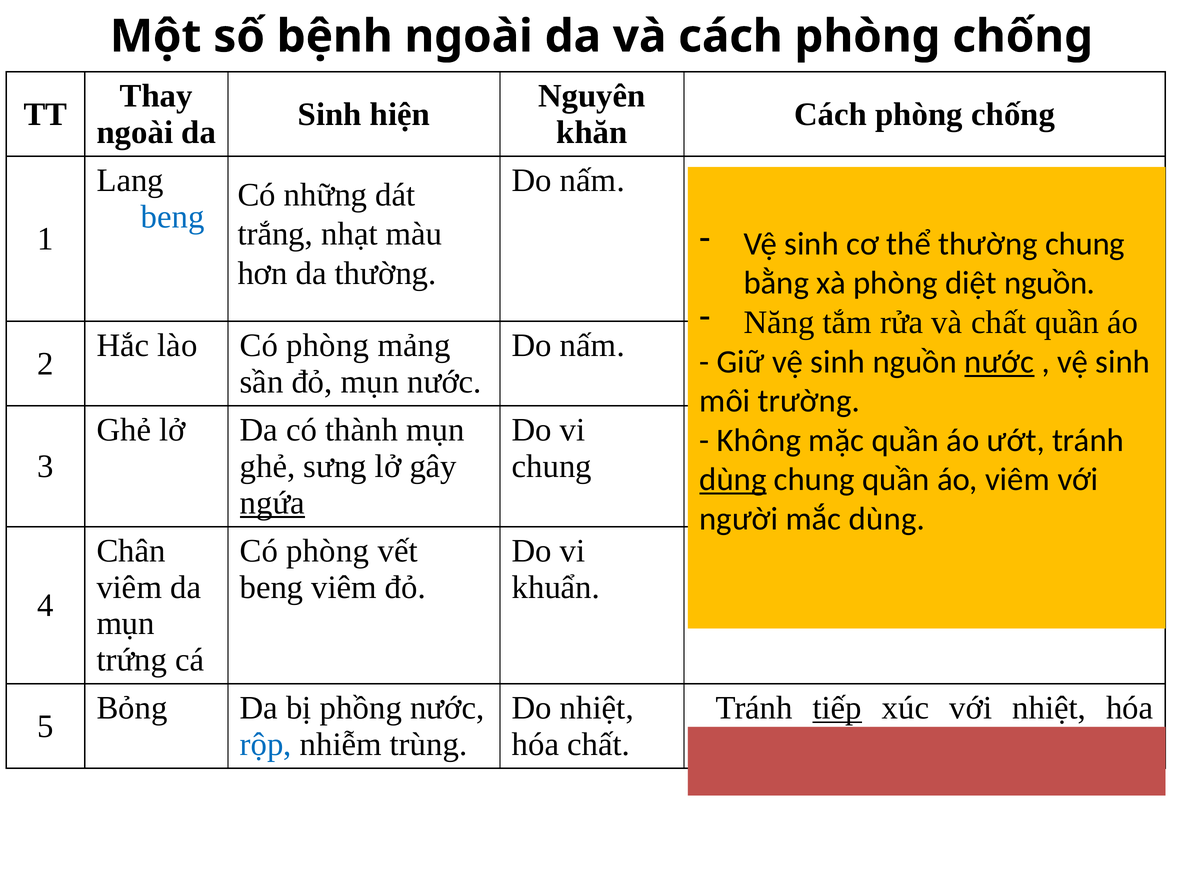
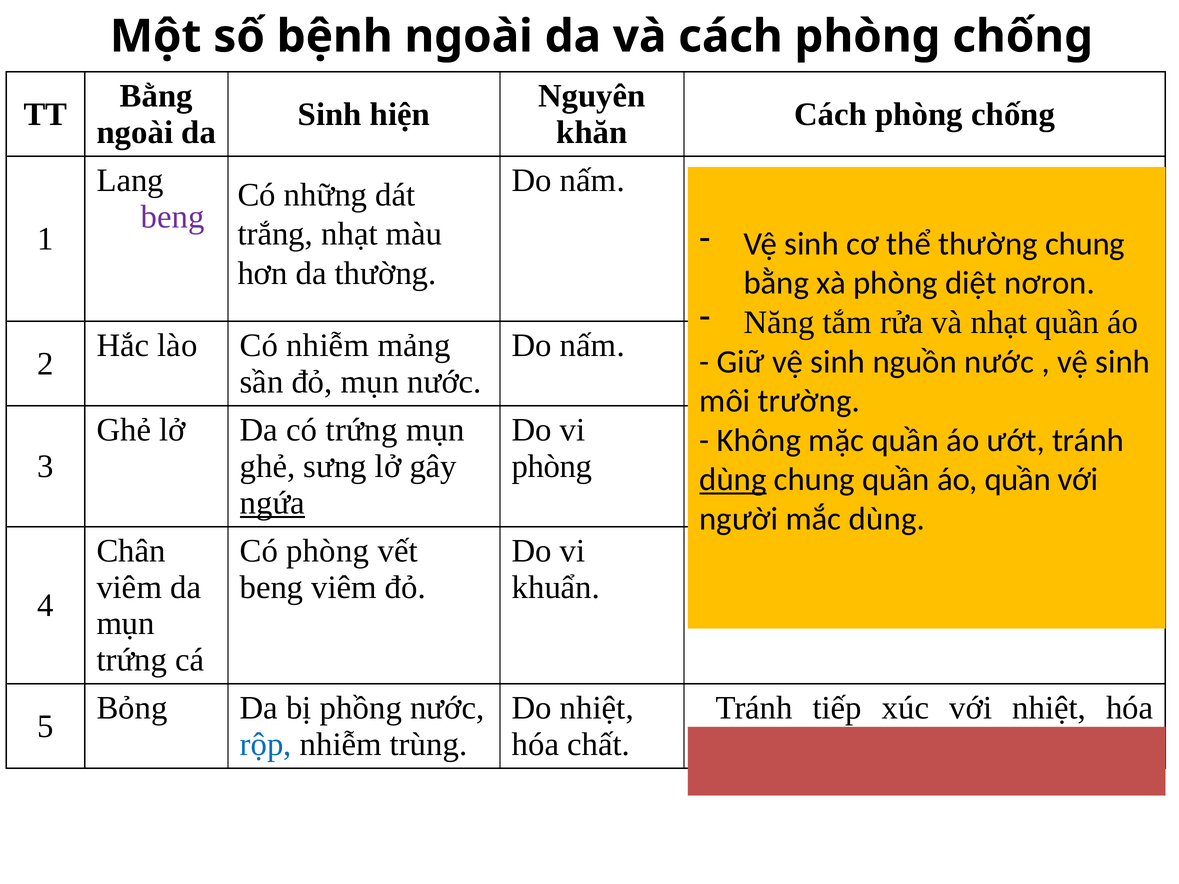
Thay at (156, 96): Thay -> Bằng
beng at (173, 217) colour: blue -> purple
diệt nguồn: nguồn -> nơron
và chất: chất -> nhạt
lào Có phòng: phòng -> nhiễm
nước underline: present -> none
có thành: thành -> trứng
chung at (552, 467): chung -> phòng
áo viêm: viêm -> quần
tiếp underline: present -> none
